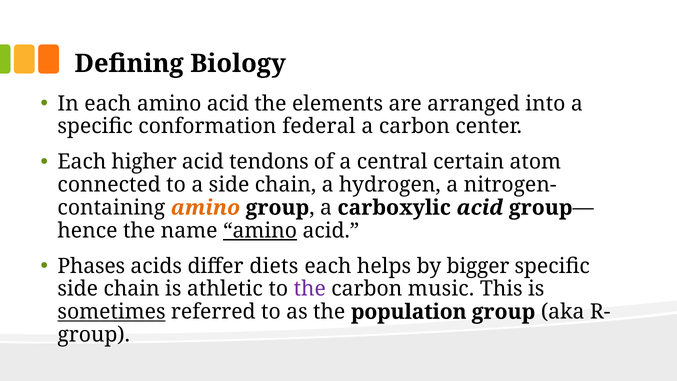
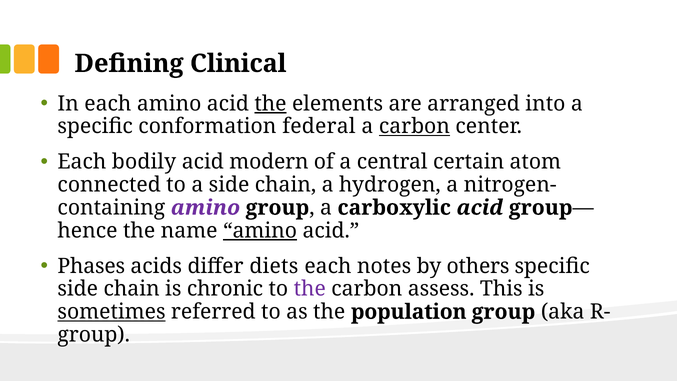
Biology: Biology -> Clinical
the at (270, 104) underline: none -> present
carbon at (414, 126) underline: none -> present
higher: higher -> bodily
tendons: tendons -> modern
amino at (205, 208) colour: orange -> purple
helps: helps -> notes
bigger: bigger -> others
athletic: athletic -> chronic
music: music -> assess
